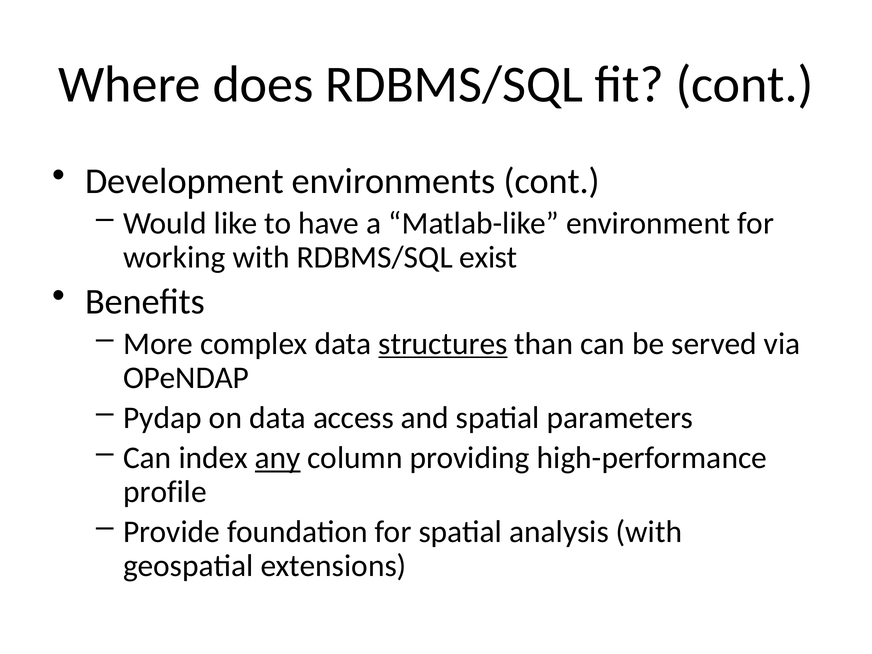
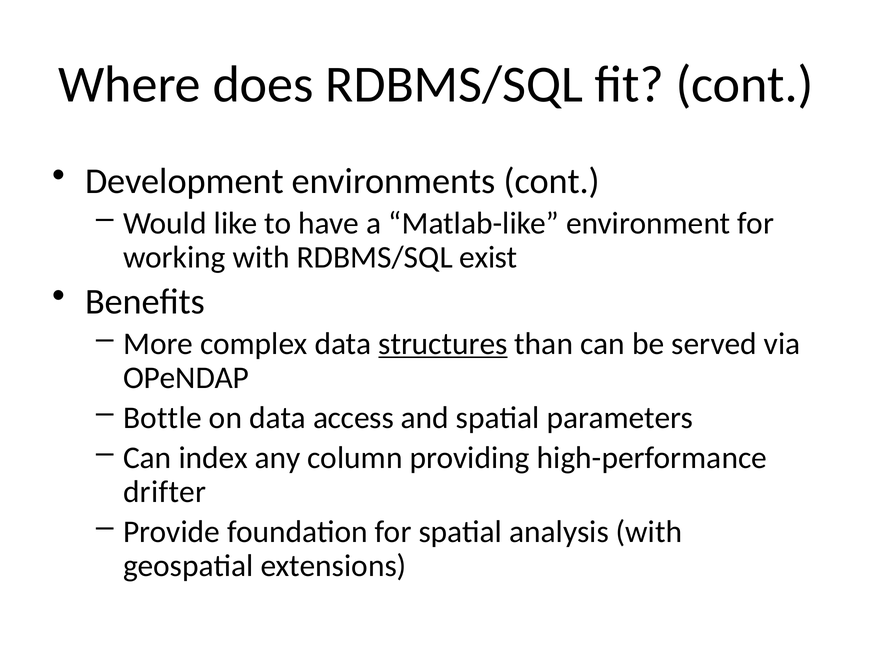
Pydap: Pydap -> Bottle
any underline: present -> none
profile: profile -> drifter
